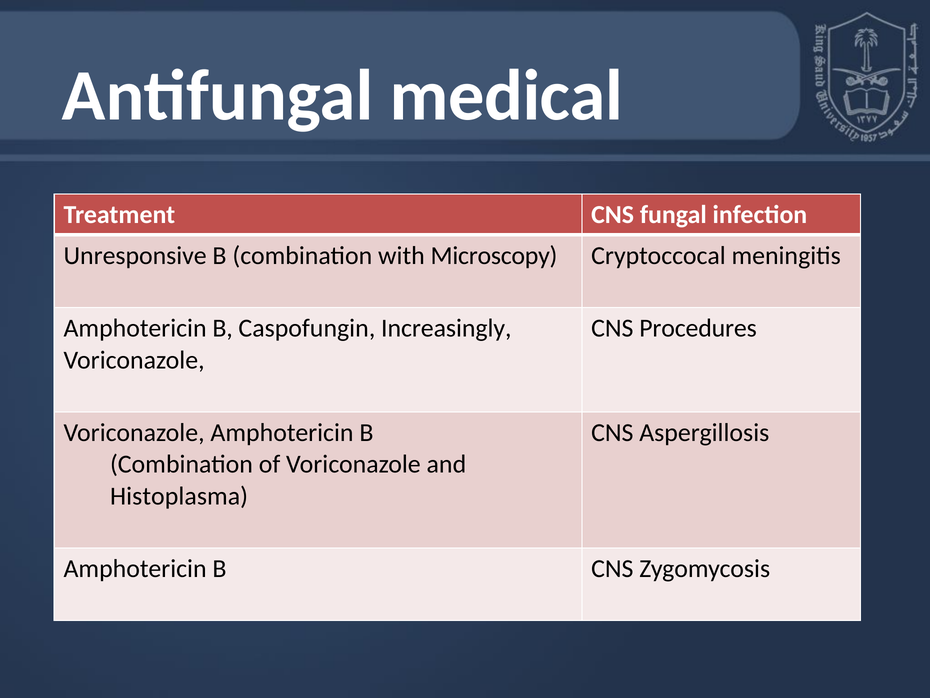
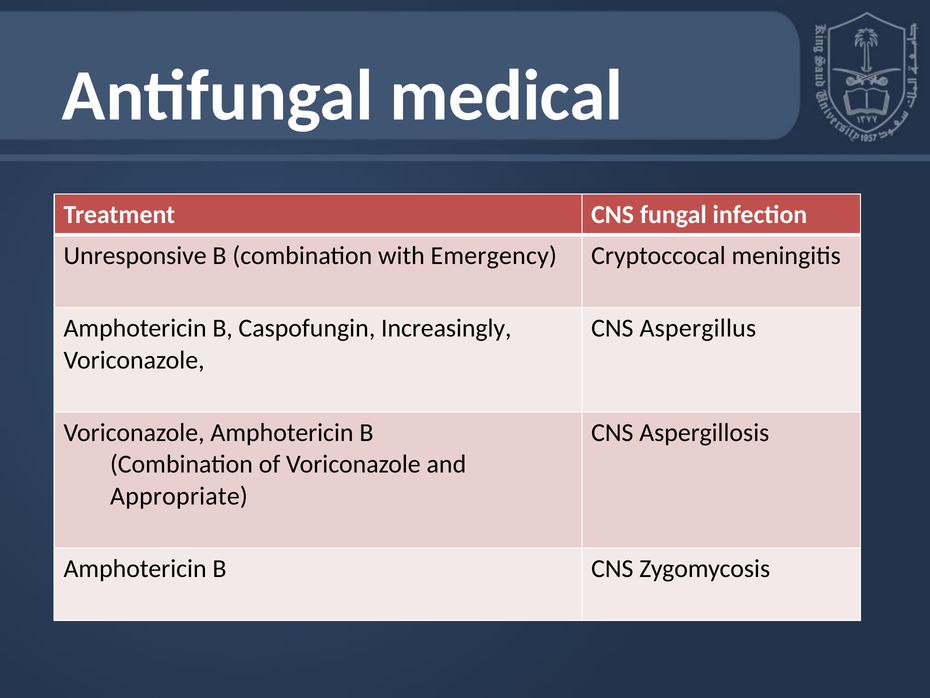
Microscopy: Microscopy -> Emergency
Procedures: Procedures -> Aspergillus
Histoplasma: Histoplasma -> Appropriate
